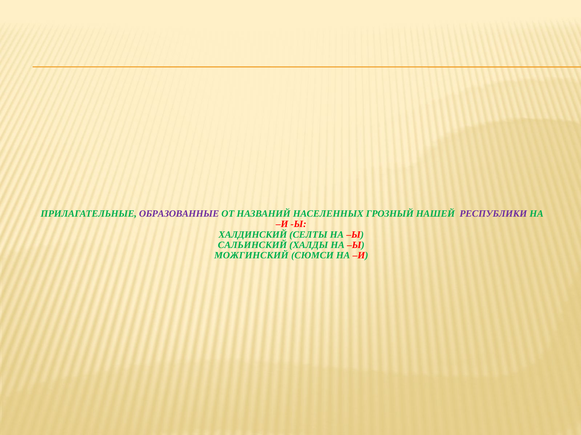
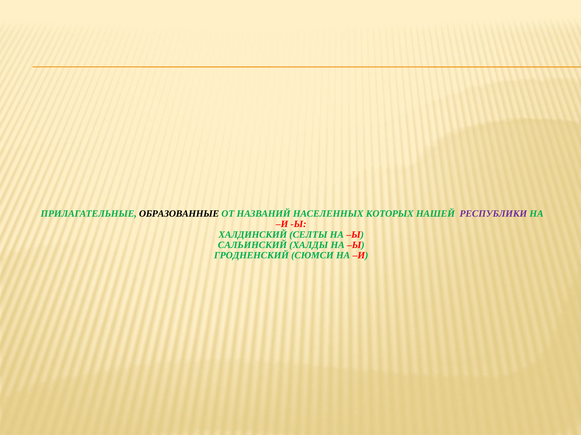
ОБРАЗОВАННЫЕ colour: purple -> black
ГРОЗНЫЙ: ГРОЗНЫЙ -> КОТОРЫХ
МОЖГИНСКИЙ: МОЖГИНСКИЙ -> ГРОДНЕНСКИЙ
